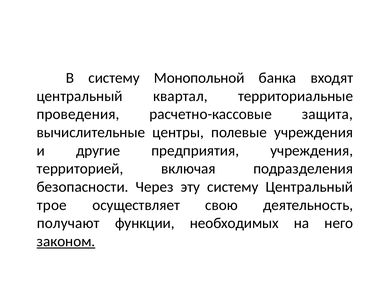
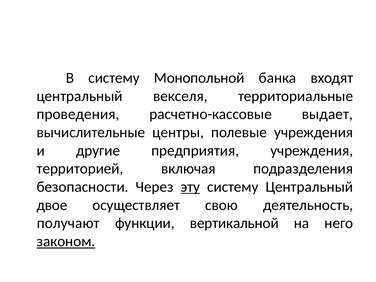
квартал: квартал -> векселя
защита: защита -> выдает
эту underline: none -> present
трое: трое -> двое
необходимых: необходимых -> вертикальной
